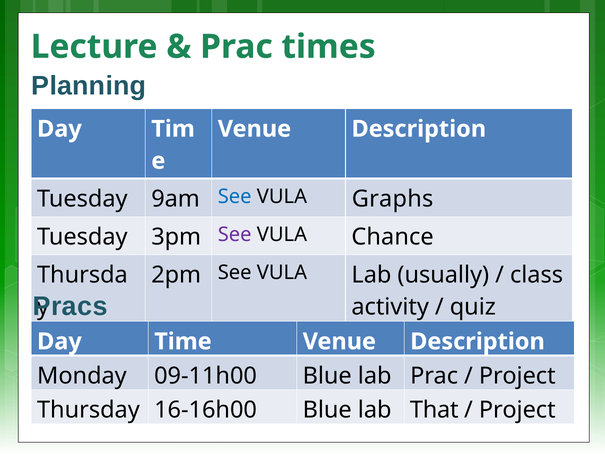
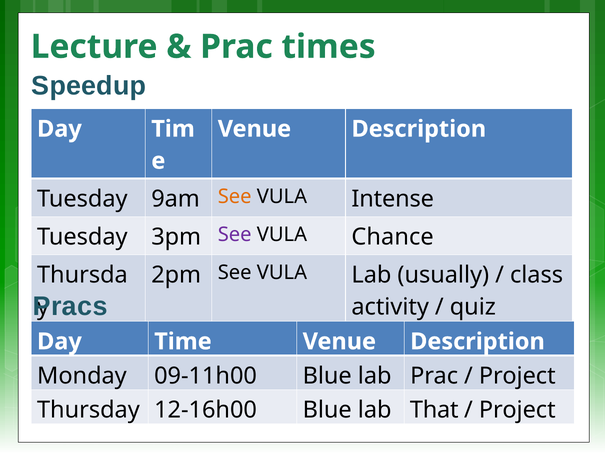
Planning: Planning -> Speedup
See at (235, 196) colour: blue -> orange
Graphs: Graphs -> Intense
16-16h00: 16-16h00 -> 12-16h00
